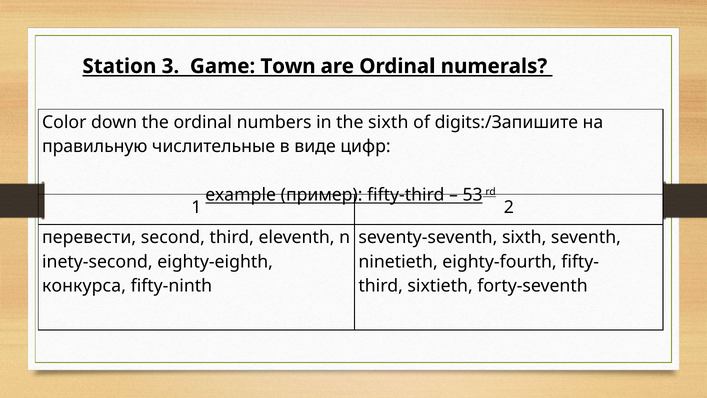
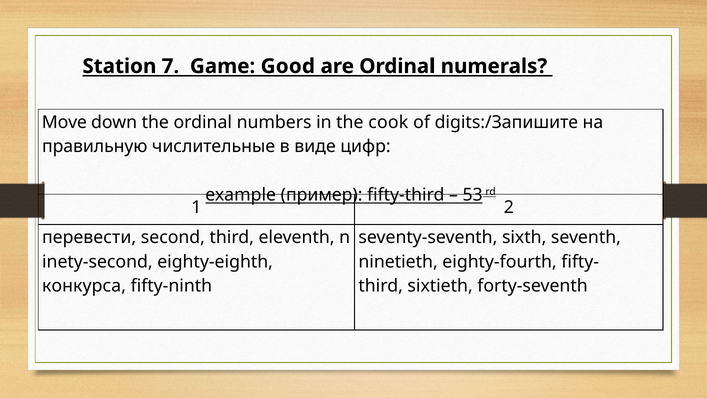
3: 3 -> 7
Town: Town -> Good
Color: Color -> Move
the sixth: sixth -> cook
